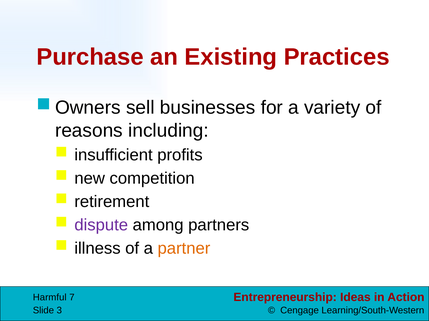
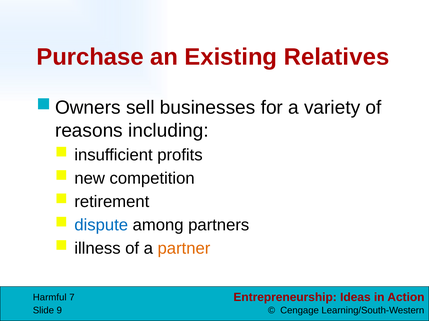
Practices: Practices -> Relatives
dispute colour: purple -> blue
3: 3 -> 9
